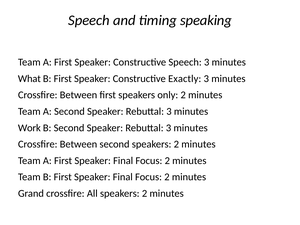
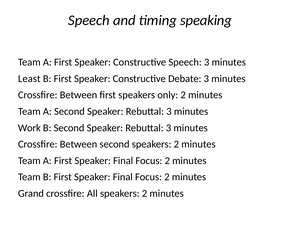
What: What -> Least
Exactly: Exactly -> Debate
